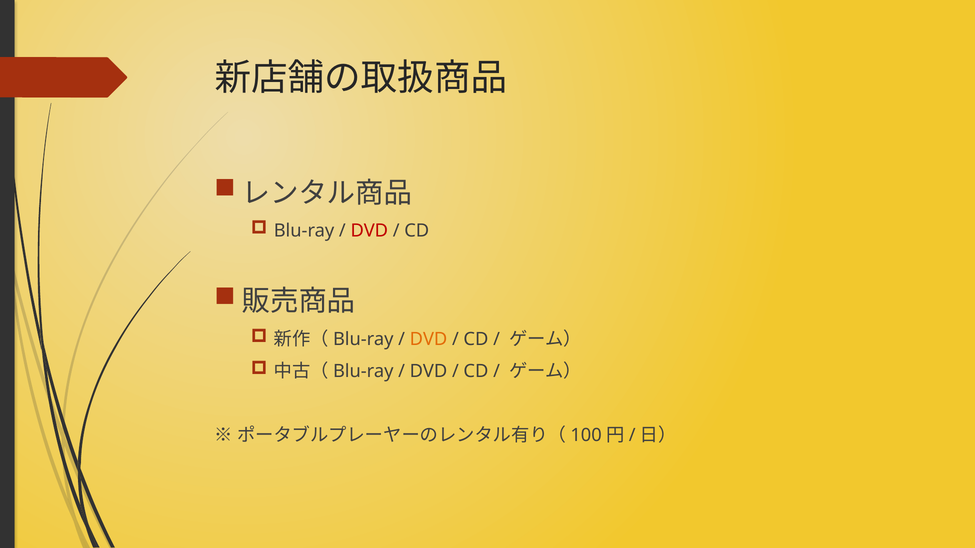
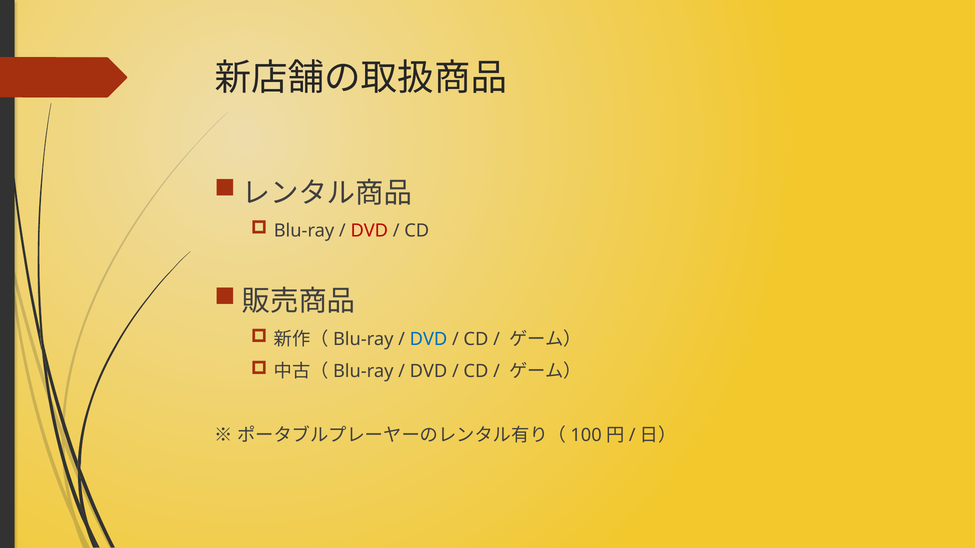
DVD at (429, 339) colour: orange -> blue
